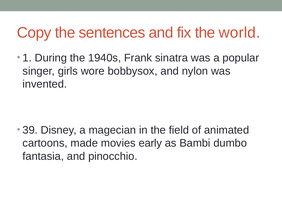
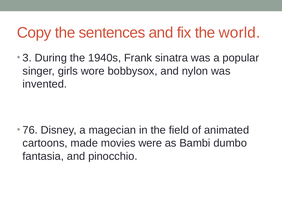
1: 1 -> 3
39: 39 -> 76
early: early -> were
